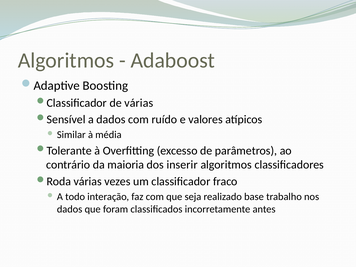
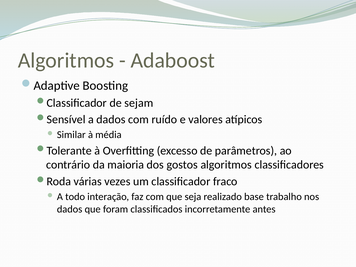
de várias: várias -> sejam
inserir: inserir -> gostos
